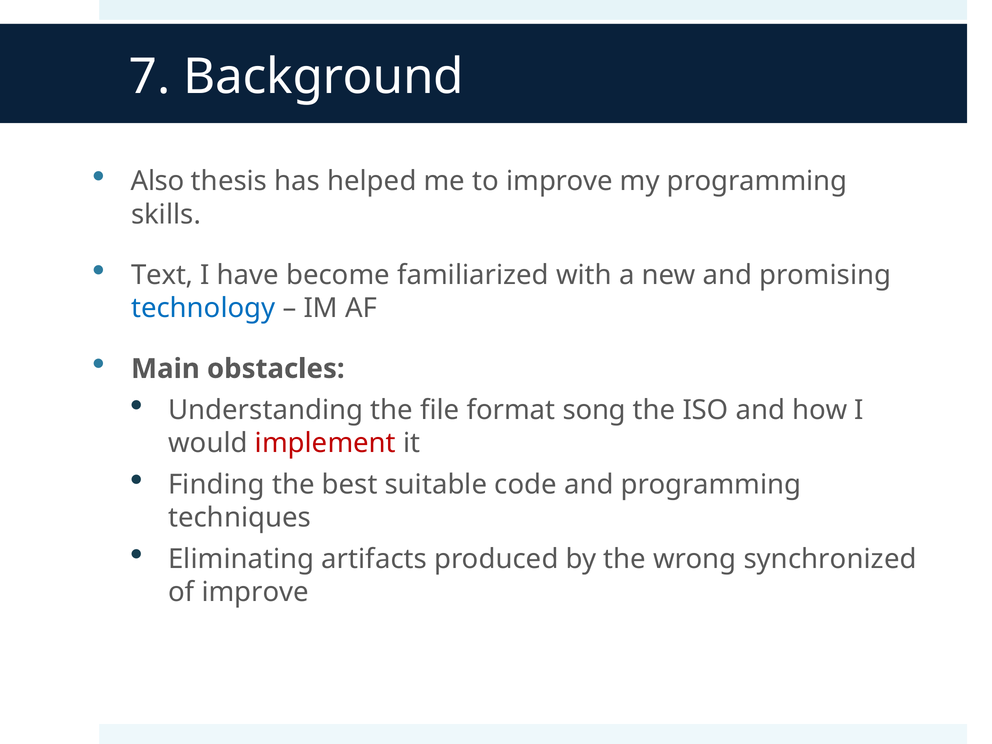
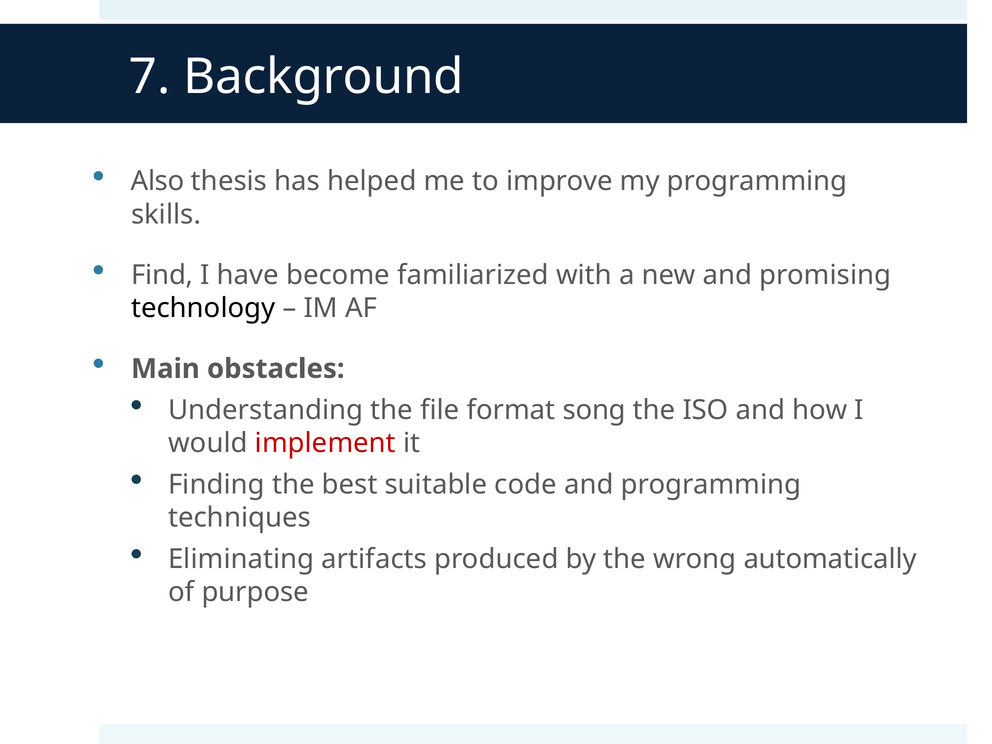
Text: Text -> Find
technology colour: blue -> black
synchronized: synchronized -> automatically
of improve: improve -> purpose
